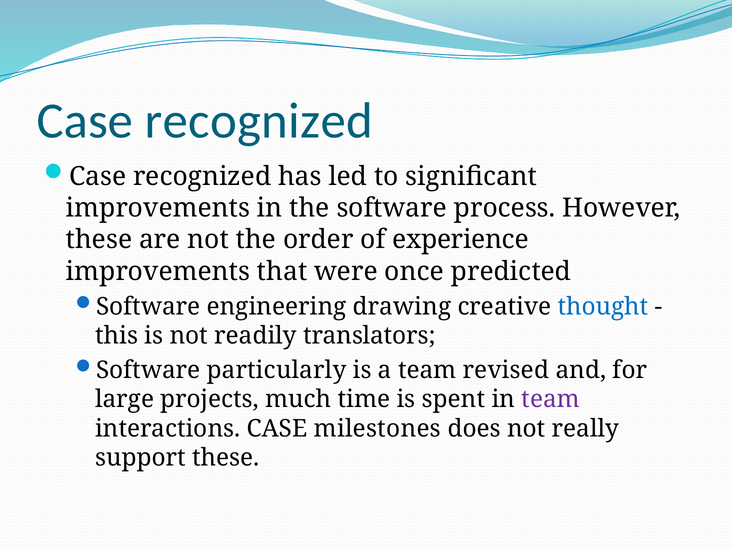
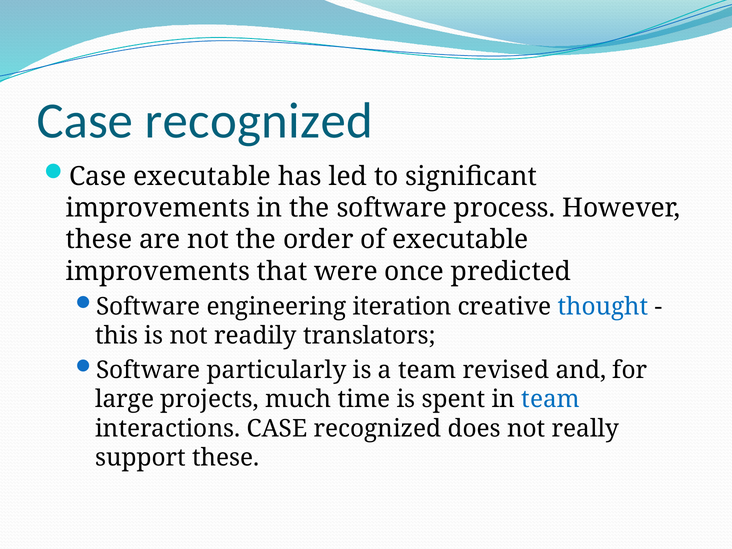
recognized at (202, 176): recognized -> executable
of experience: experience -> executable
drawing: drawing -> iteration
team at (551, 399) colour: purple -> blue
interactions CASE milestones: milestones -> recognized
